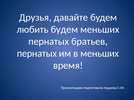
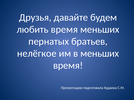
любить будем: будем -> время
пернатых at (37, 54): пернатых -> нелёгкое
